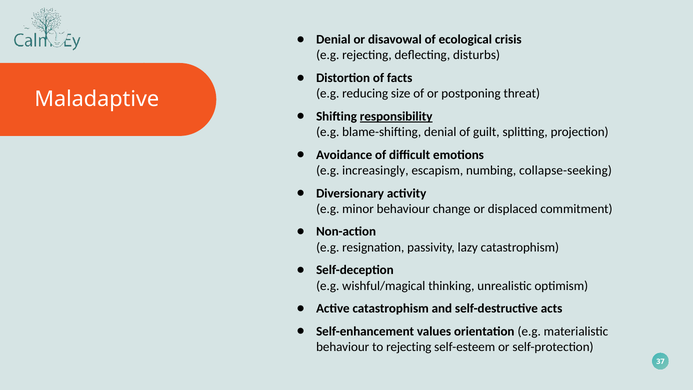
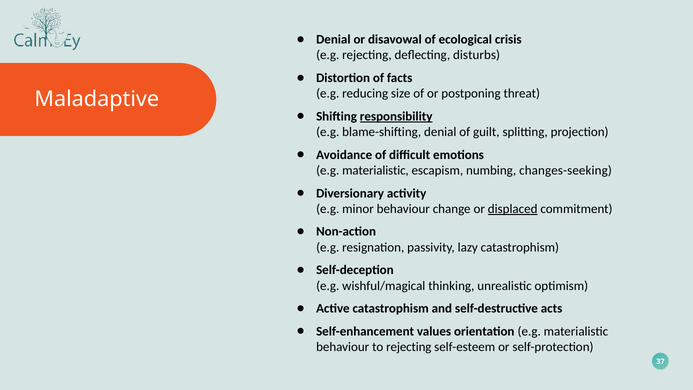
increasingly at (375, 170): increasingly -> materialistic
collapse-seeking: collapse-seeking -> changes-seeking
displaced underline: none -> present
